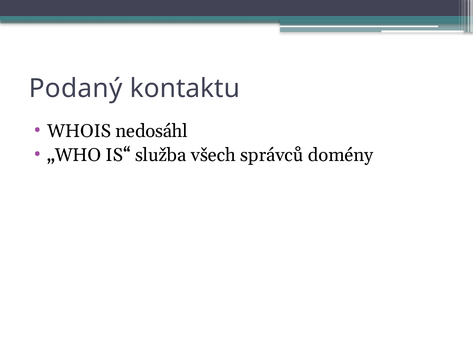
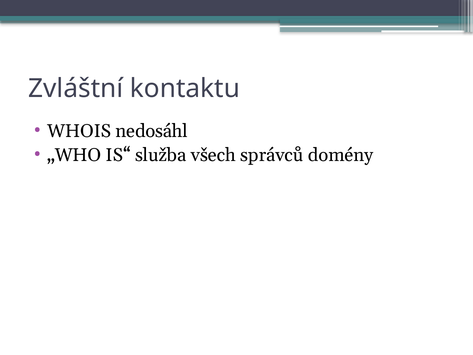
Podaný: Podaný -> Zvláštní
